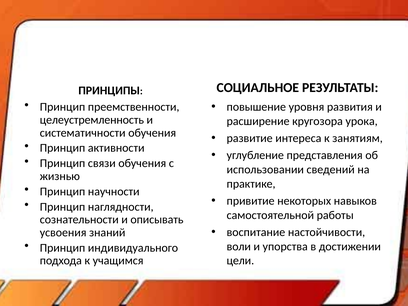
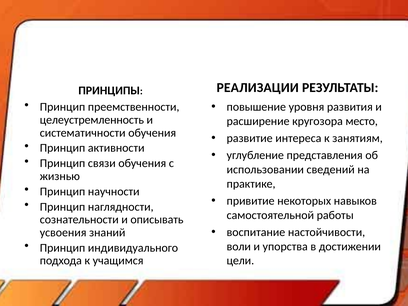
СОЦИАЛЬНОЕ: СОЦИАЛЬНОЕ -> РЕАЛИЗАЦИИ
урока: урока -> место
